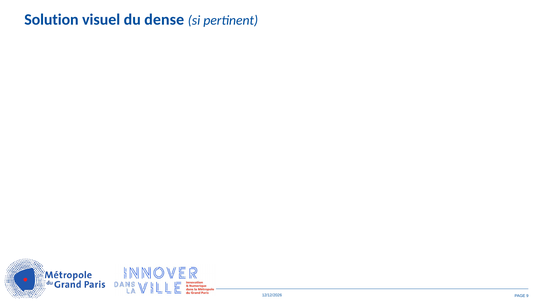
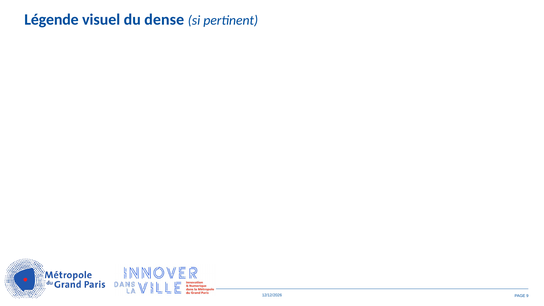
Solution: Solution -> Légende
